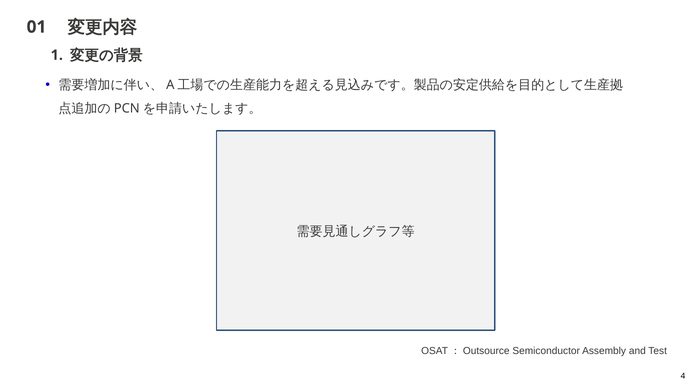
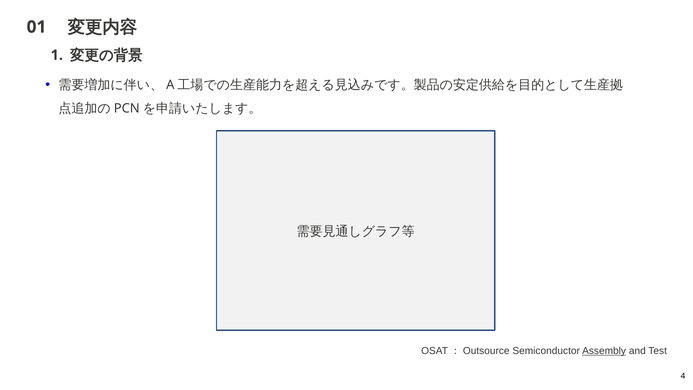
Assembly underline: none -> present
